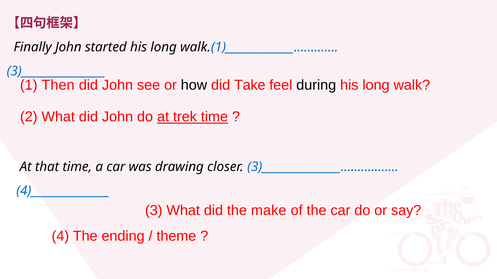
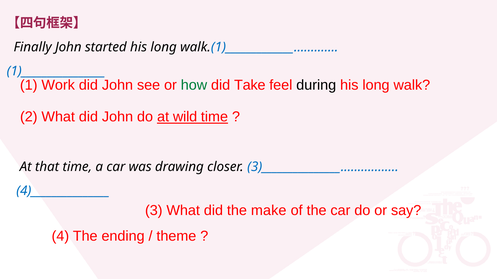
3)________________: 3)________________ -> 1)________________
Then: Then -> Work
how colour: black -> green
trek: trek -> wild
